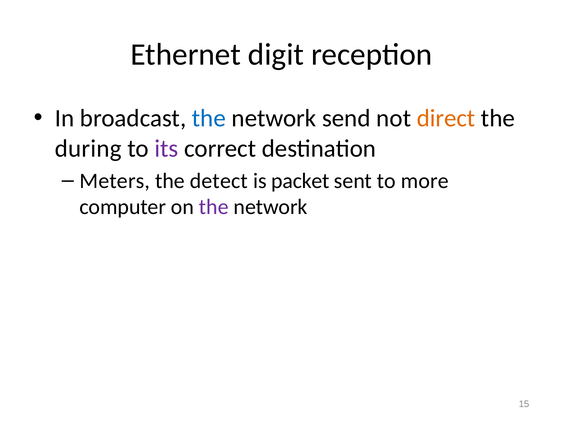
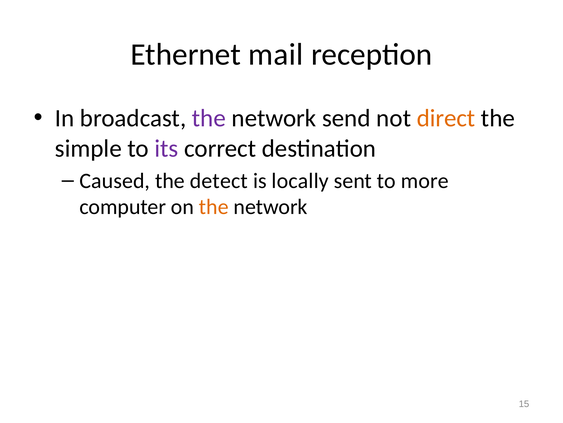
digit: digit -> mail
the at (209, 118) colour: blue -> purple
during: during -> simple
Meters: Meters -> Caused
packet: packet -> locally
the at (214, 207) colour: purple -> orange
